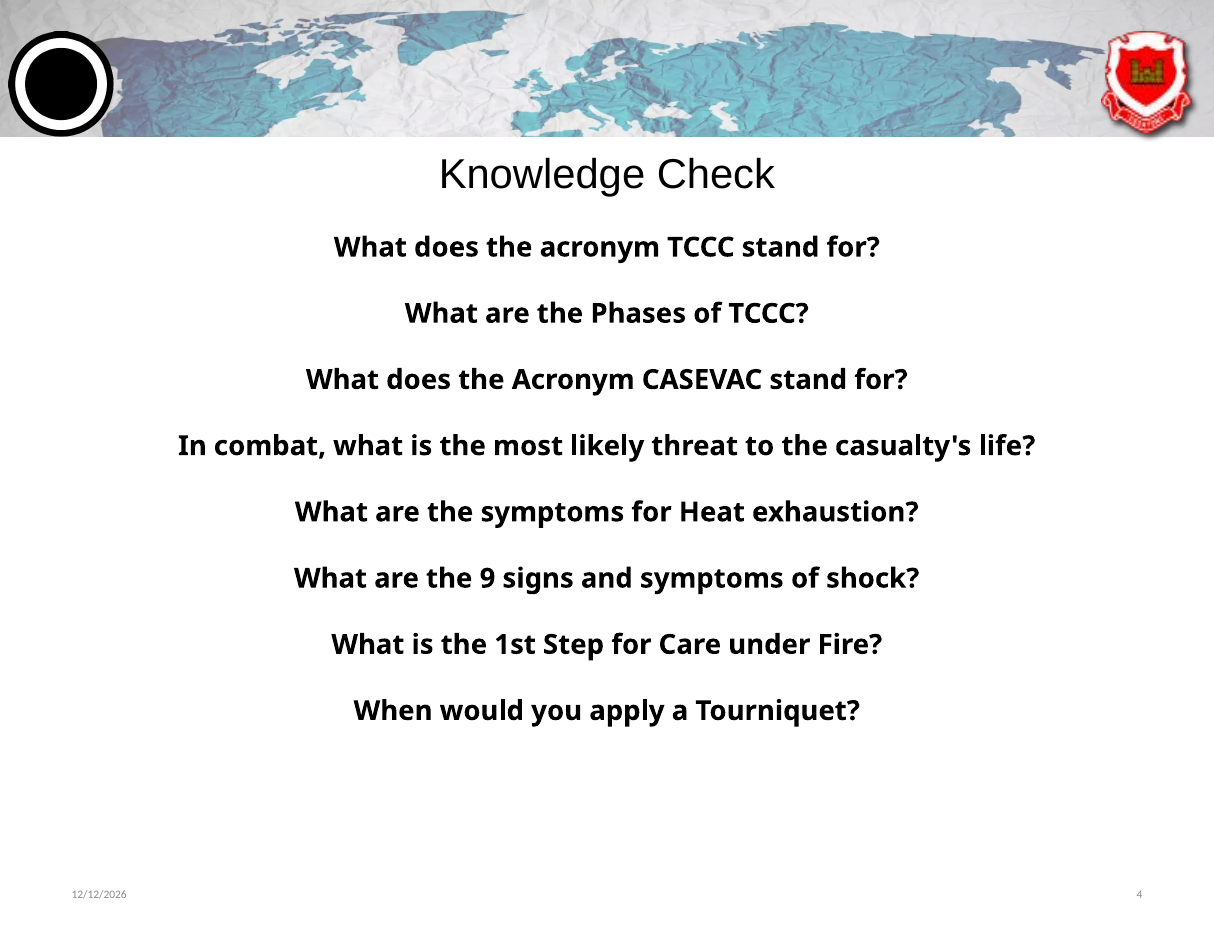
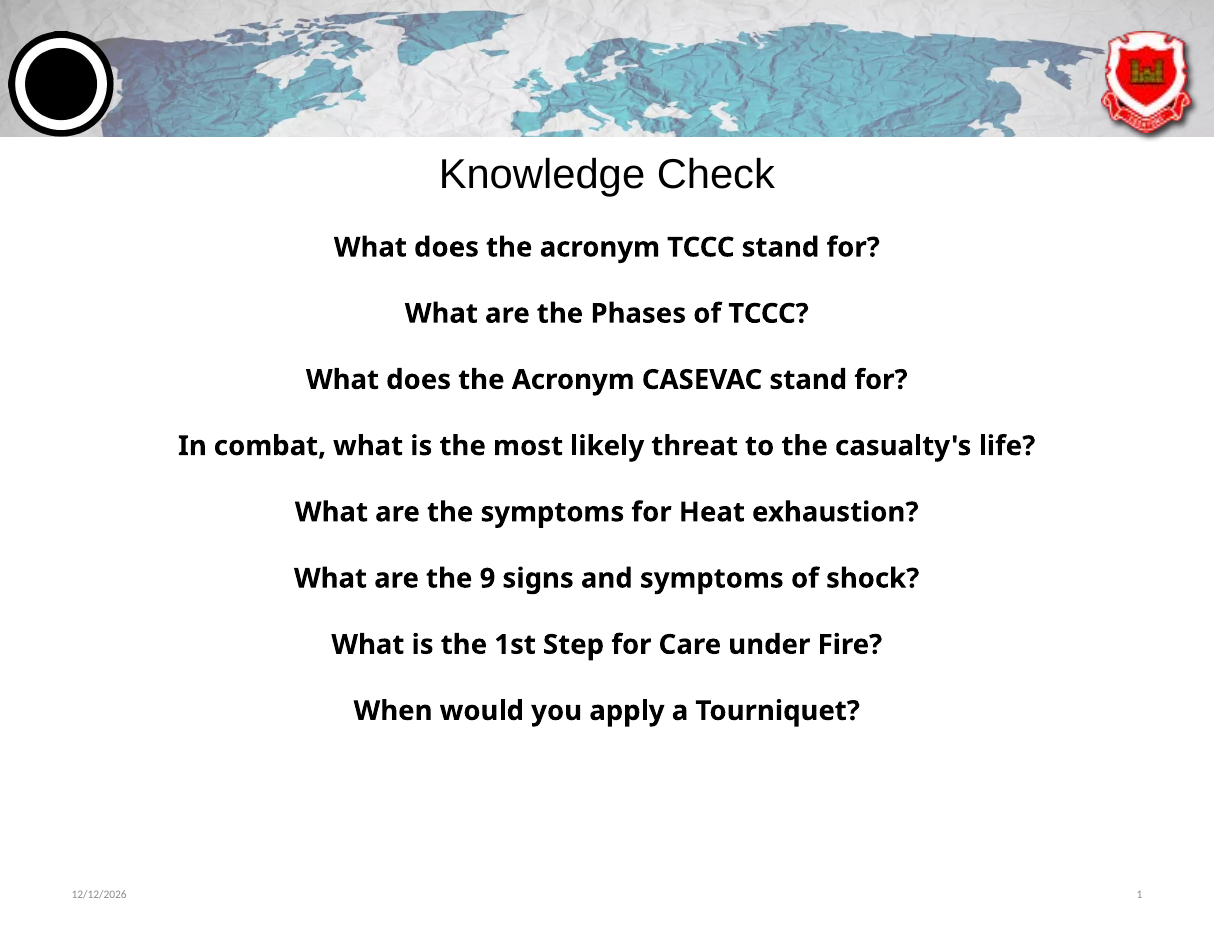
4: 4 -> 1
